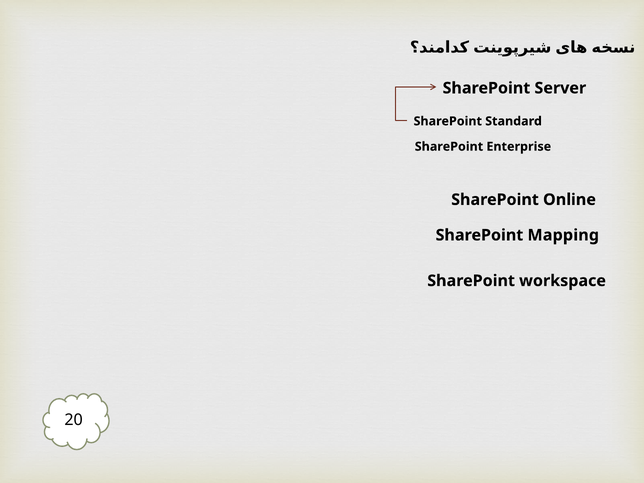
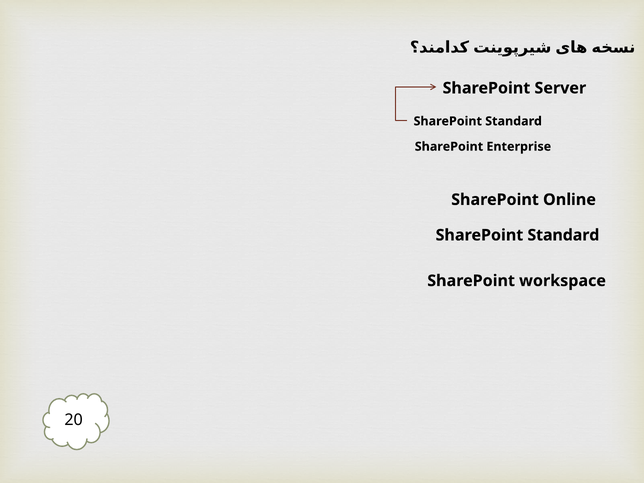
Mapping at (563, 235): Mapping -> Standard
